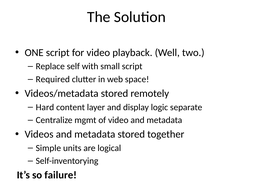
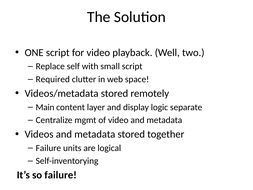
Hard: Hard -> Main
Simple at (48, 148): Simple -> Failure
